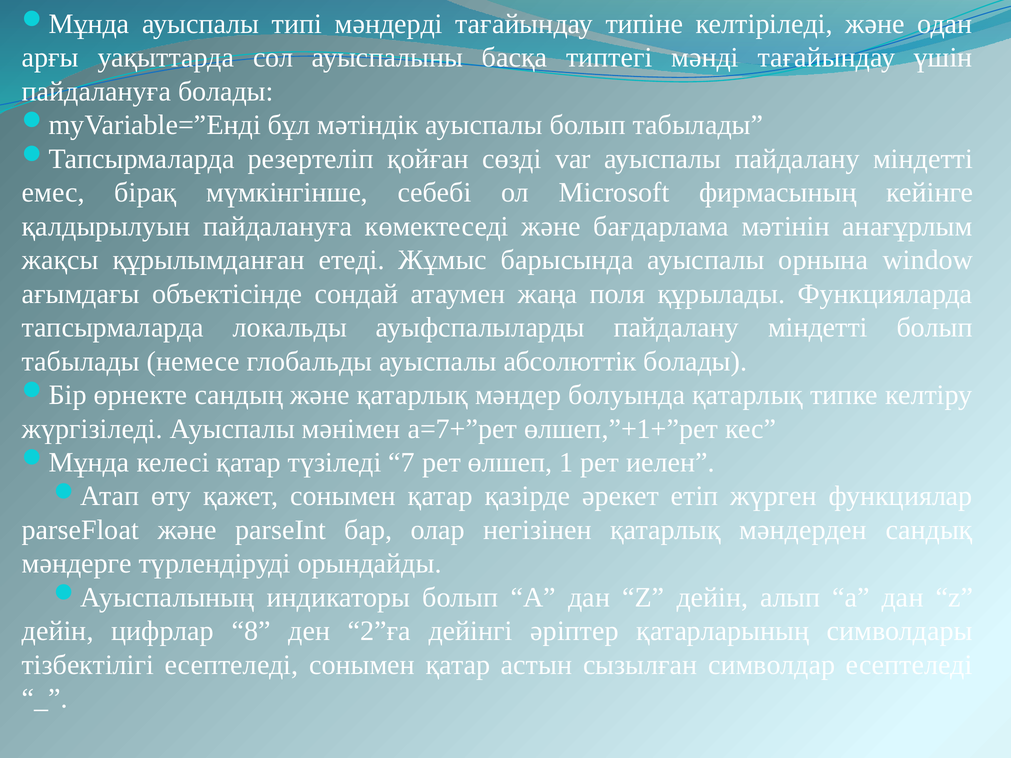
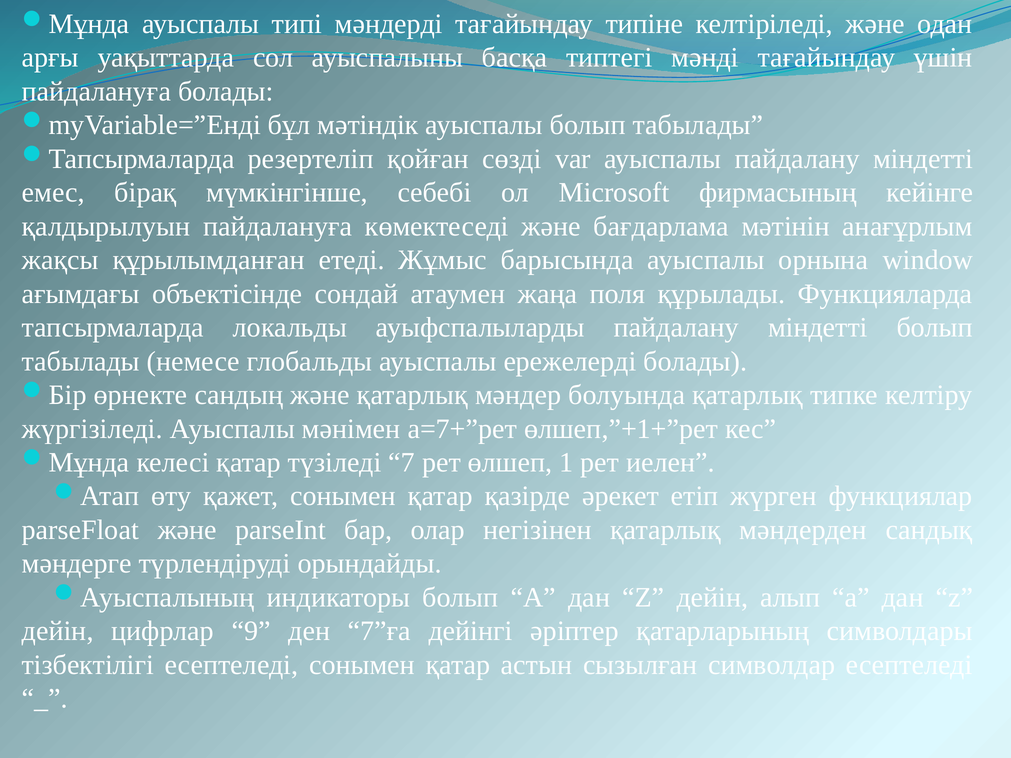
абсолюттік: абсолюттік -> ережелерді
8: 8 -> 9
2”ға: 2”ға -> 7”ға
